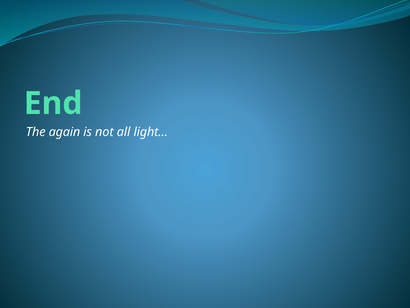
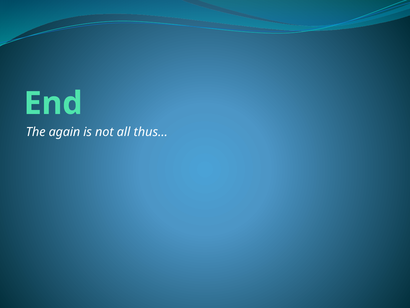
light…: light… -> thus…
